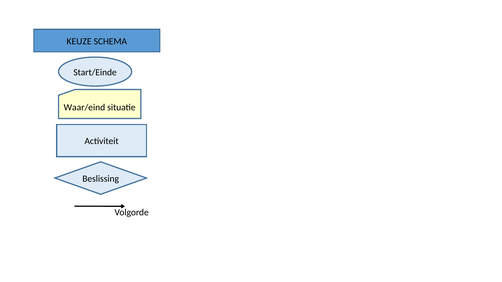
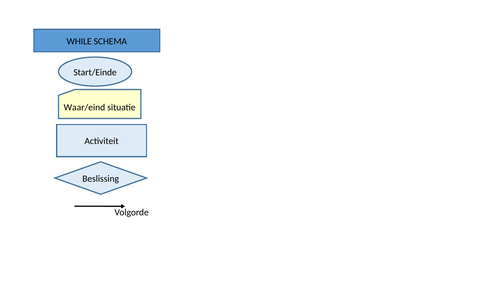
KEUZE: KEUZE -> WHILE
